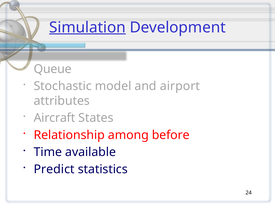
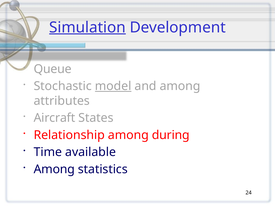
model underline: none -> present
and airport: airport -> among
before: before -> during
Predict at (54, 169): Predict -> Among
